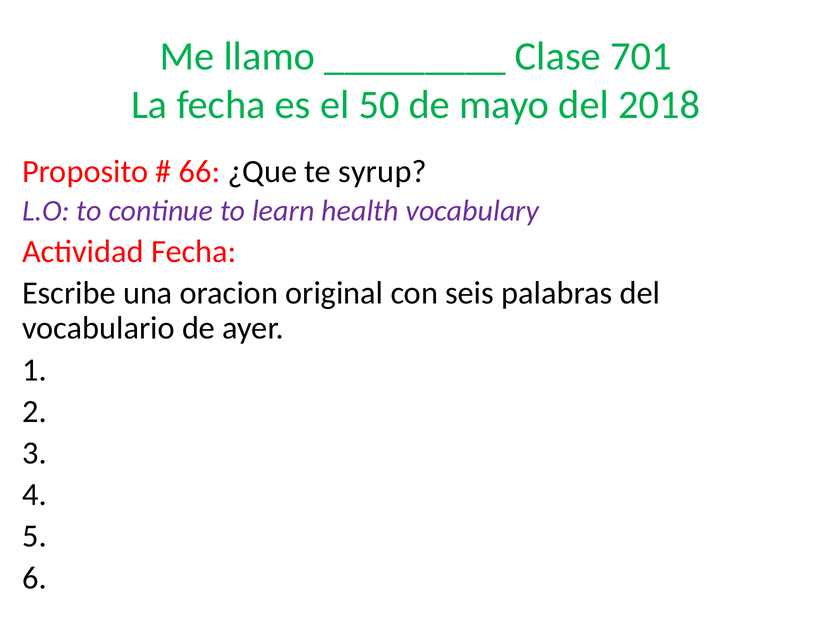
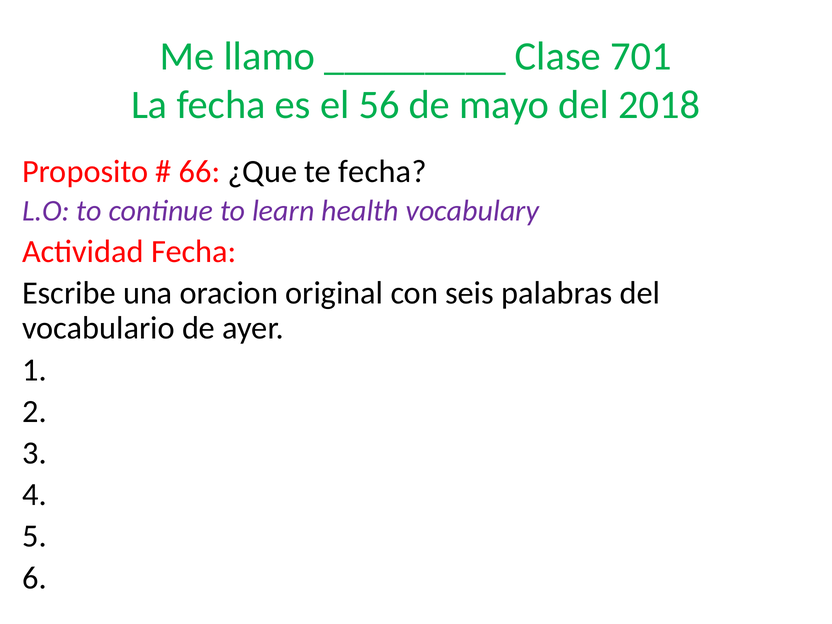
50: 50 -> 56
te syrup: syrup -> fecha
